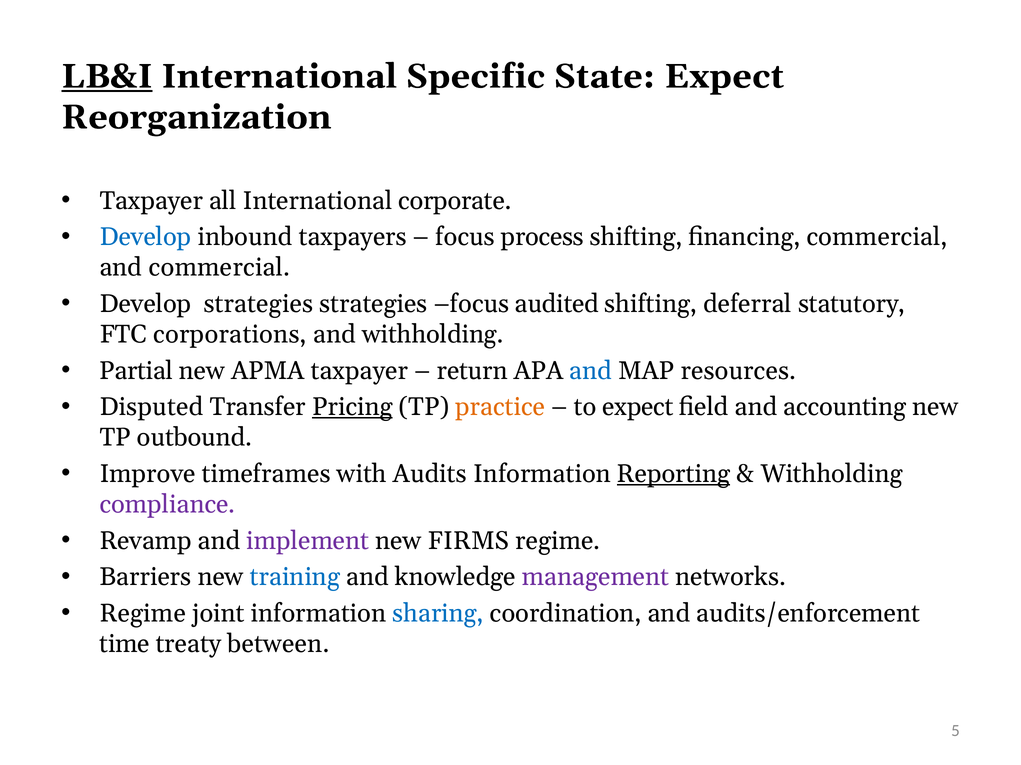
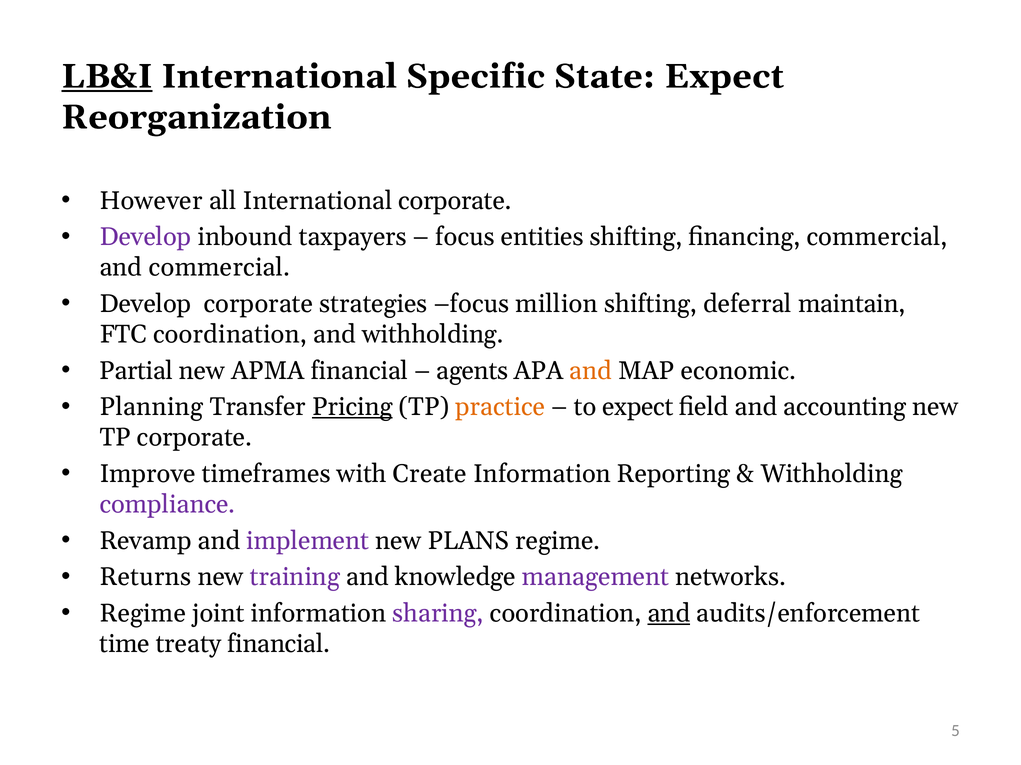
Taxpayer at (151, 201): Taxpayer -> However
Develop at (146, 237) colour: blue -> purple
process: process -> entities
Develop strategies: strategies -> corporate
audited: audited -> million
statutory: statutory -> maintain
FTC corporations: corporations -> coordination
APMA taxpayer: taxpayer -> financial
return: return -> agents
and at (591, 371) colour: blue -> orange
resources: resources -> economic
Disputed: Disputed -> Planning
TP outbound: outbound -> corporate
Audits: Audits -> Create
Reporting underline: present -> none
FIRMS: FIRMS -> PLANS
Barriers: Barriers -> Returns
training colour: blue -> purple
sharing colour: blue -> purple
and at (669, 614) underline: none -> present
treaty between: between -> financial
